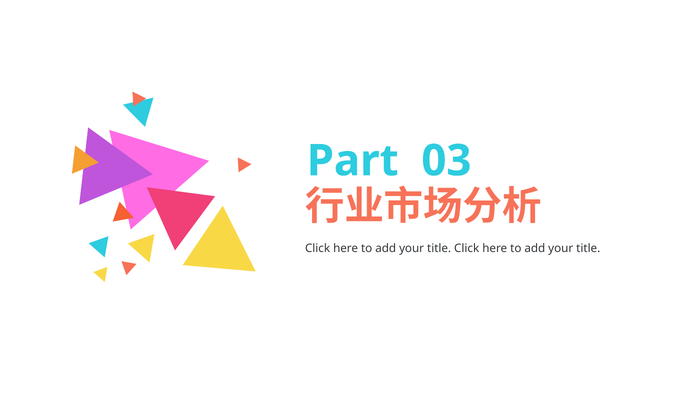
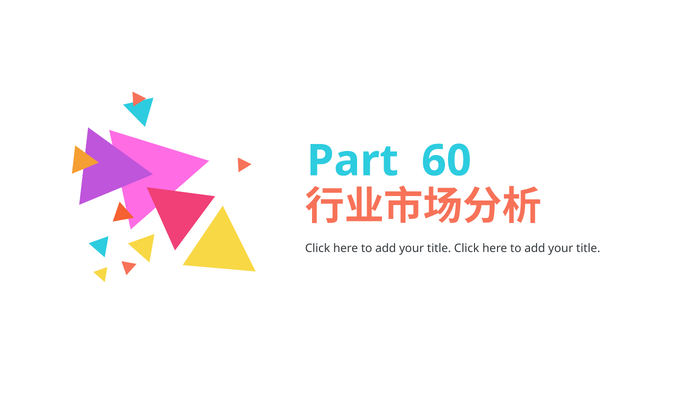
03: 03 -> 60
